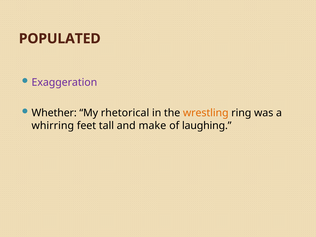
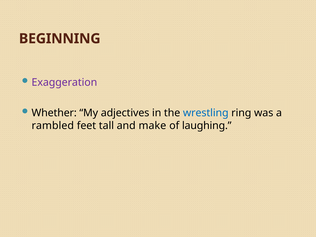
POPULATED: POPULATED -> BEGINNING
rhetorical: rhetorical -> adjectives
wrestling colour: orange -> blue
whirring: whirring -> rambled
